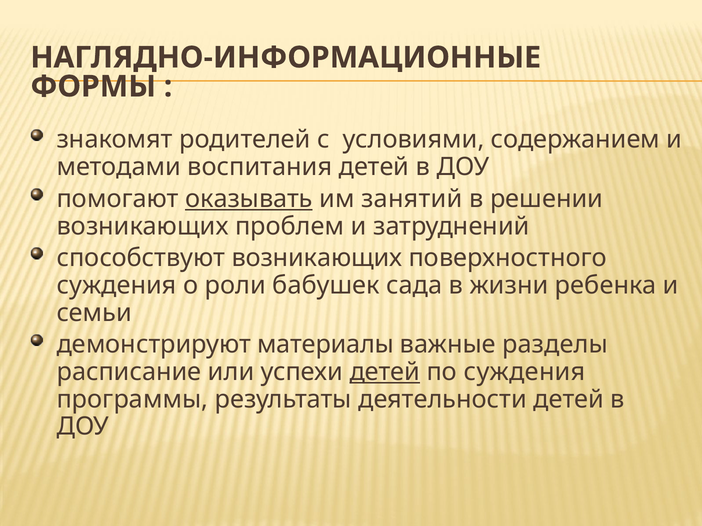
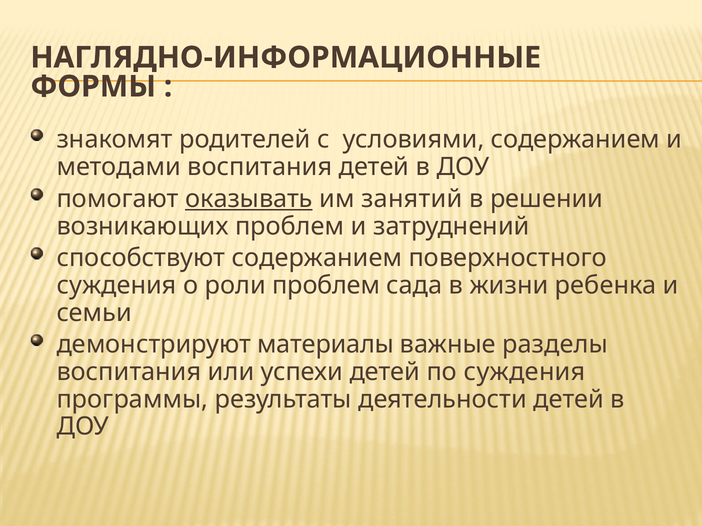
способствуют возникающих: возникающих -> содержанием
роли бабушек: бабушек -> проблем
расписание at (129, 372): расписание -> воспитания
детей at (385, 372) underline: present -> none
